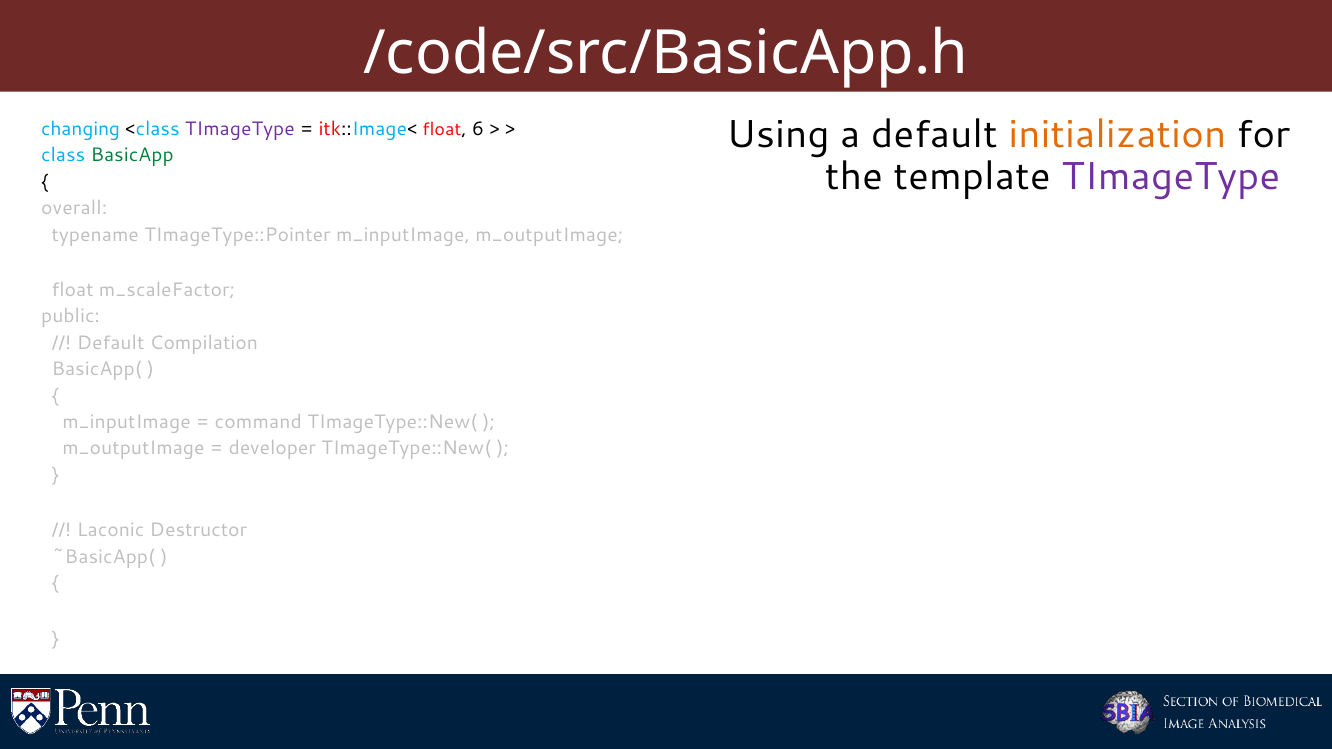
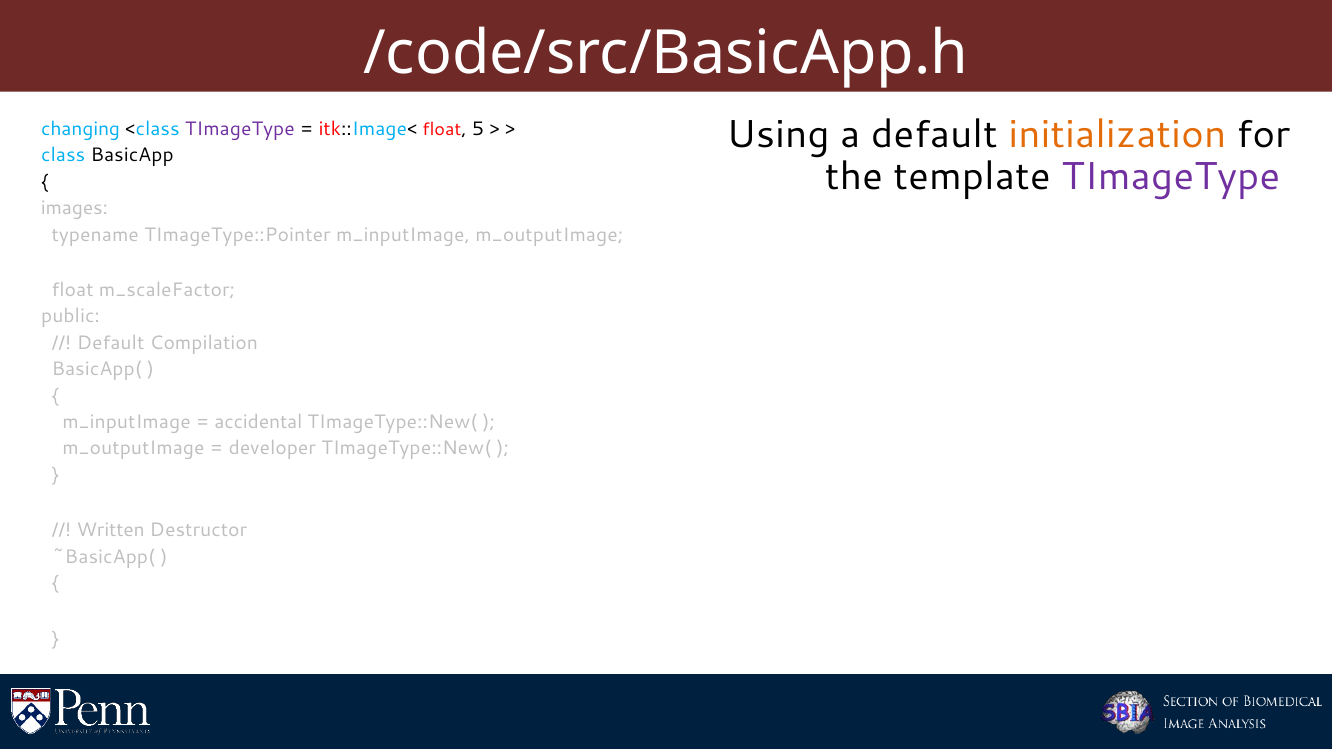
6: 6 -> 5
BasicApp colour: green -> black
overall: overall -> images
command: command -> accidental
Laconic: Laconic -> Written
